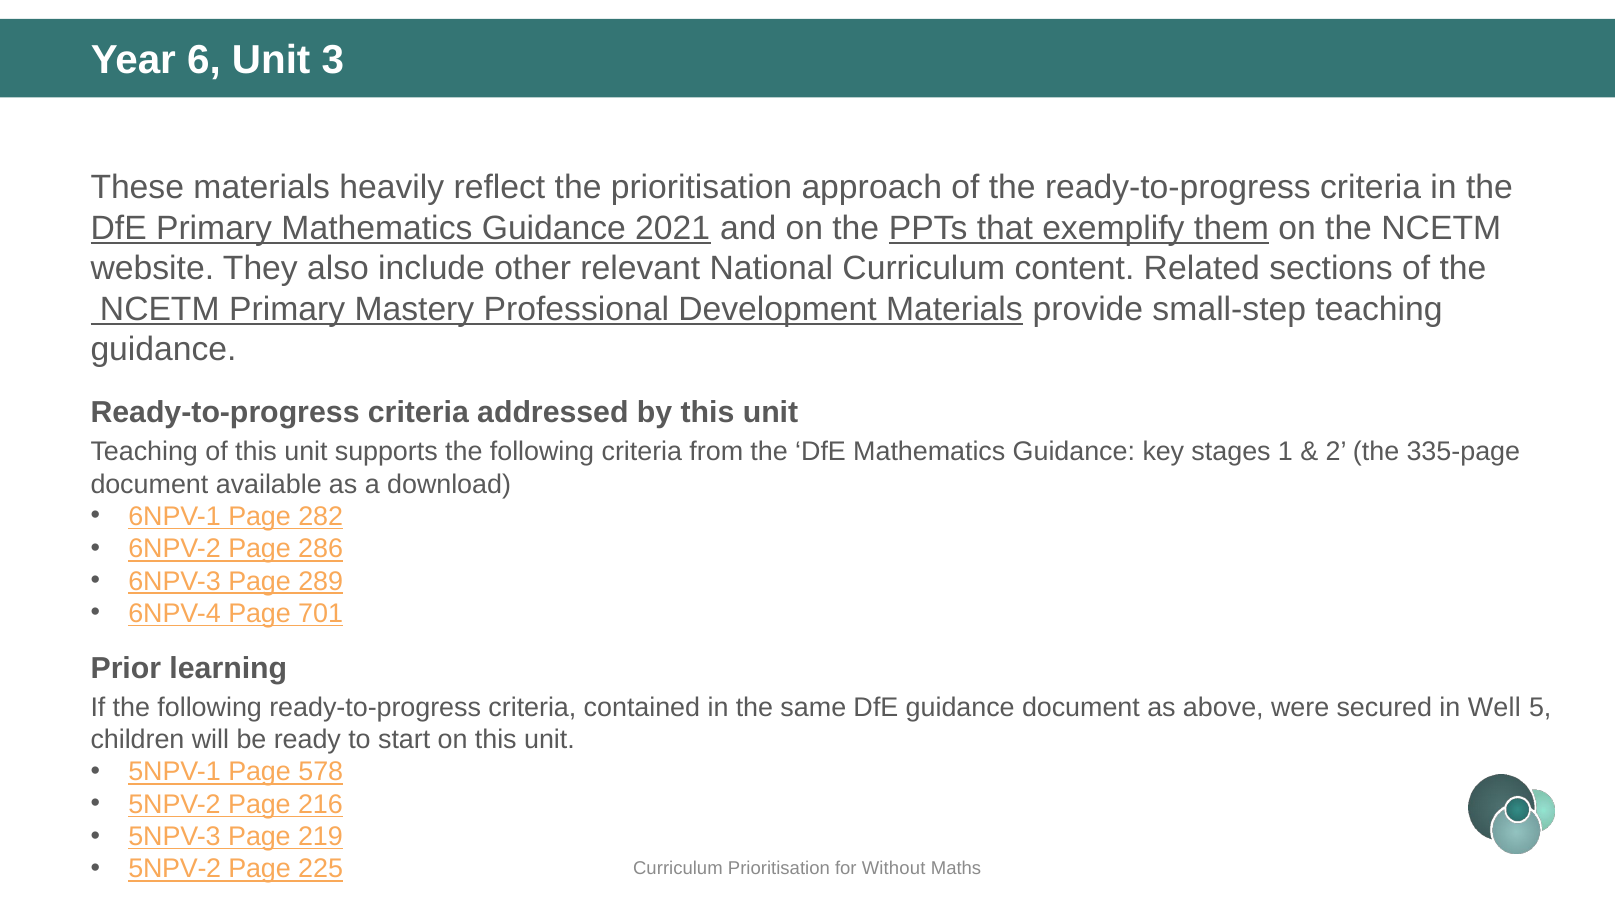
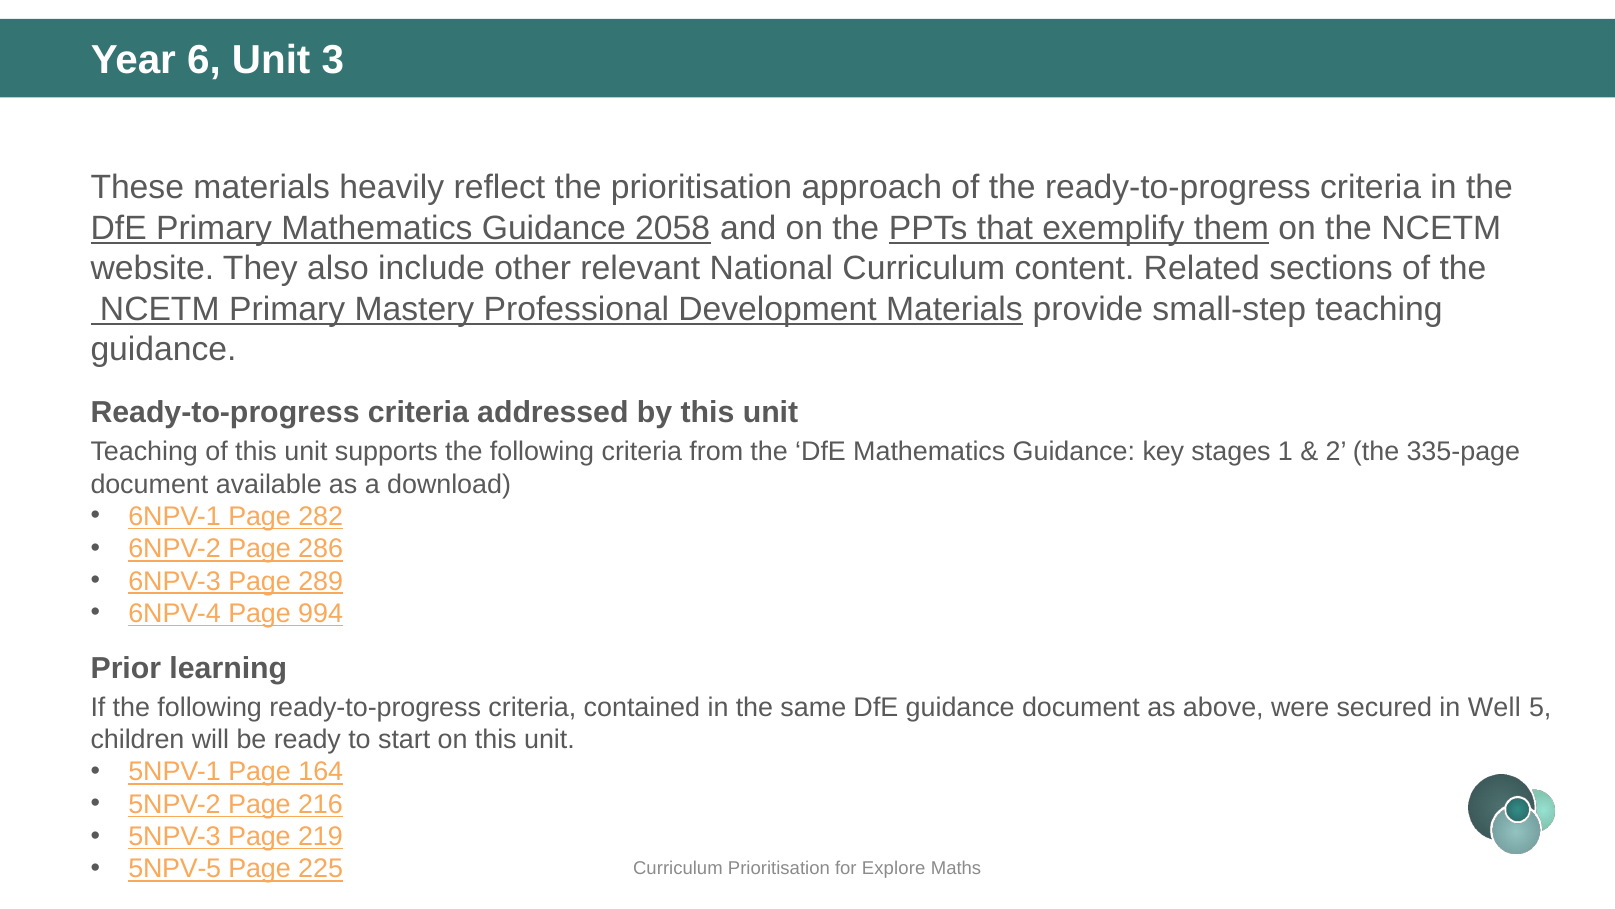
2021: 2021 -> 2058
701: 701 -> 994
578: 578 -> 164
5NPV-2 at (175, 868): 5NPV-2 -> 5NPV-5
Without: Without -> Explore
